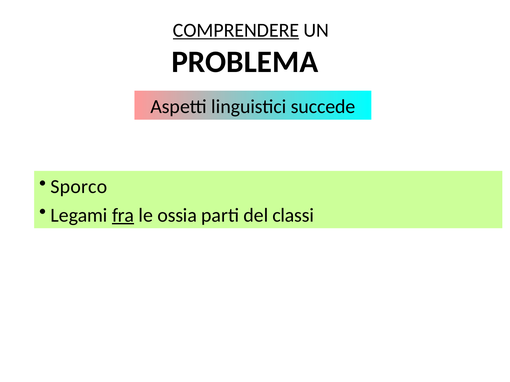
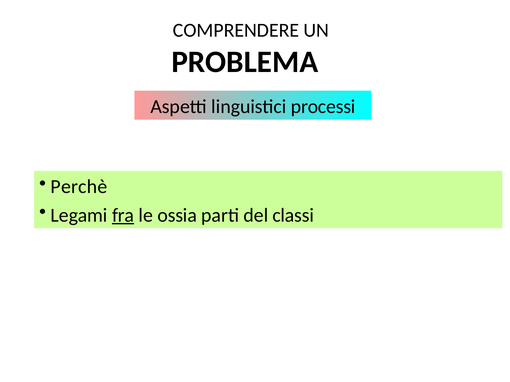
COMPRENDERE underline: present -> none
succede: succede -> processi
Sporco: Sporco -> Perchè
